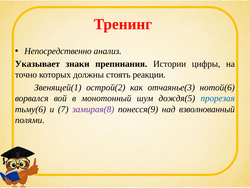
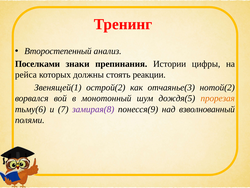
Непосредственно: Непосредственно -> Второстепенный
Указывает: Указывает -> Поселками
точно: точно -> рейса
нотой(6: нотой(6 -> нотой(2
прорезая colour: blue -> orange
